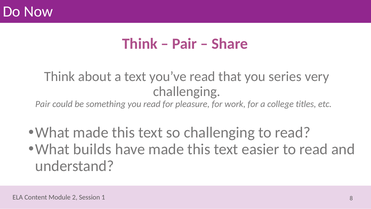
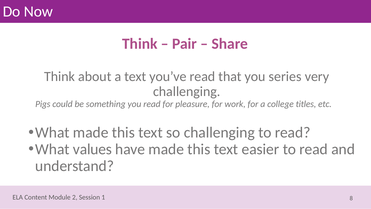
Pair at (43, 104): Pair -> Pigs
builds: builds -> values
